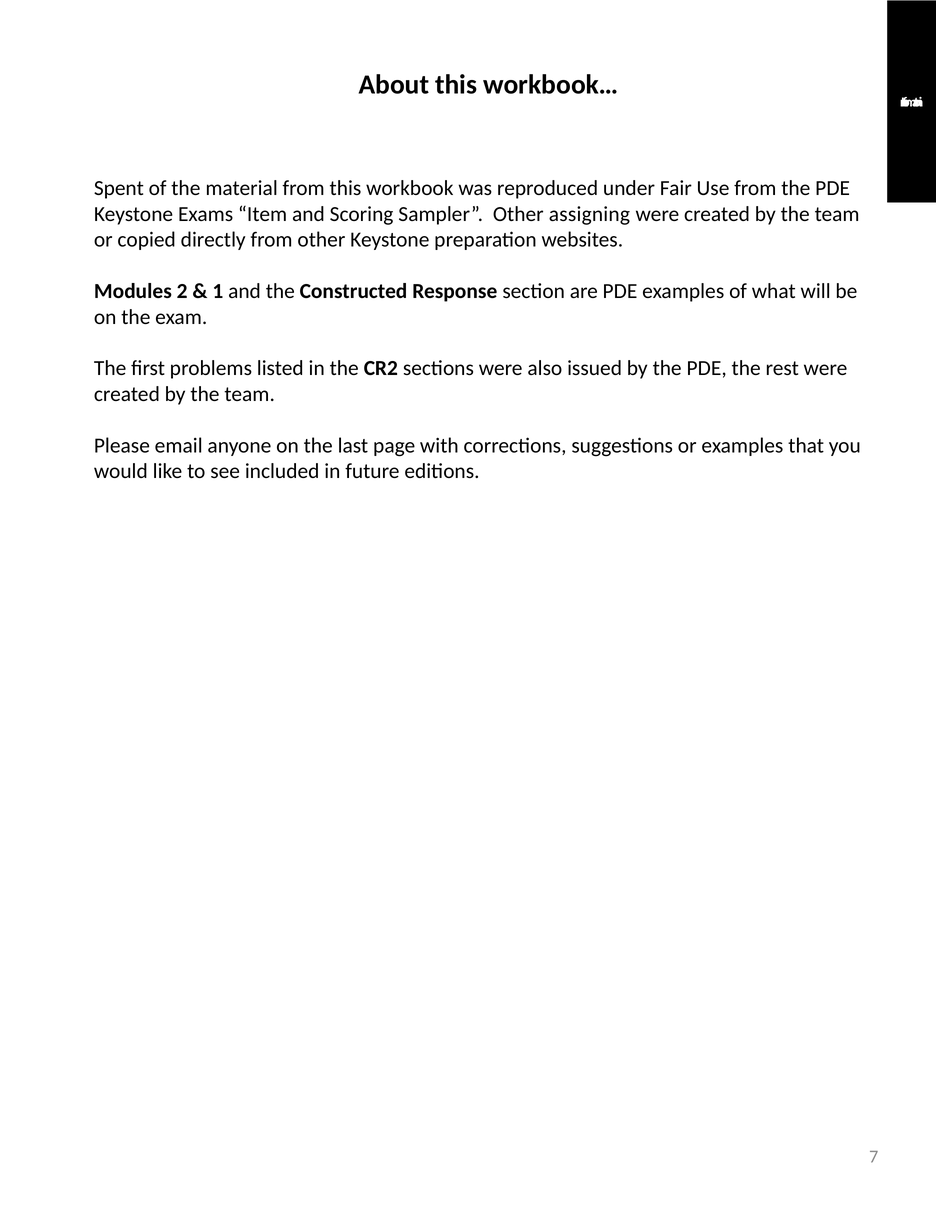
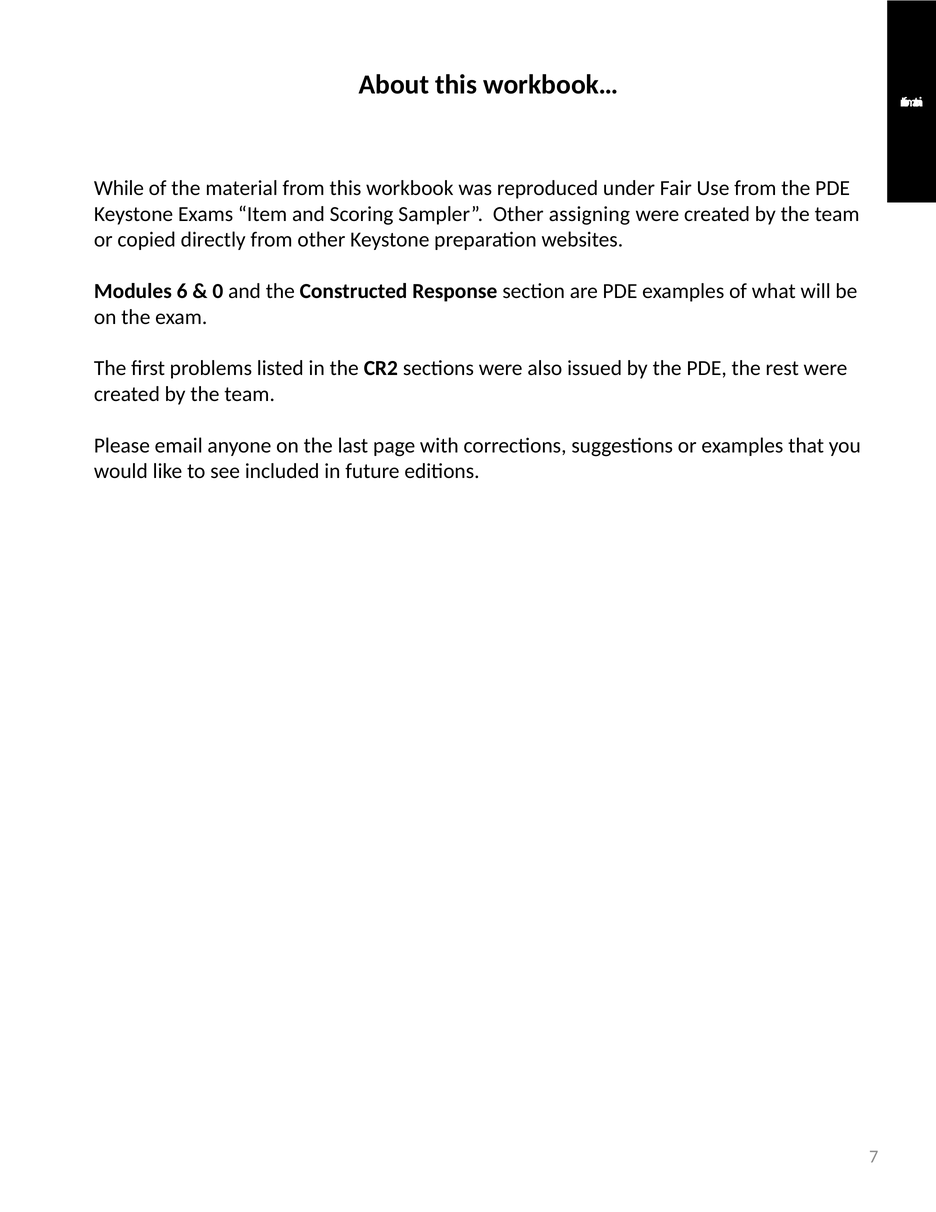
Spent: Spent -> While
2: 2 -> 6
1: 1 -> 0
